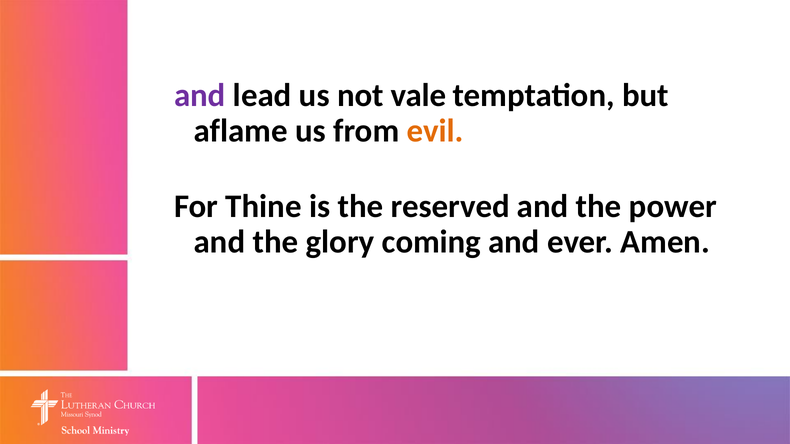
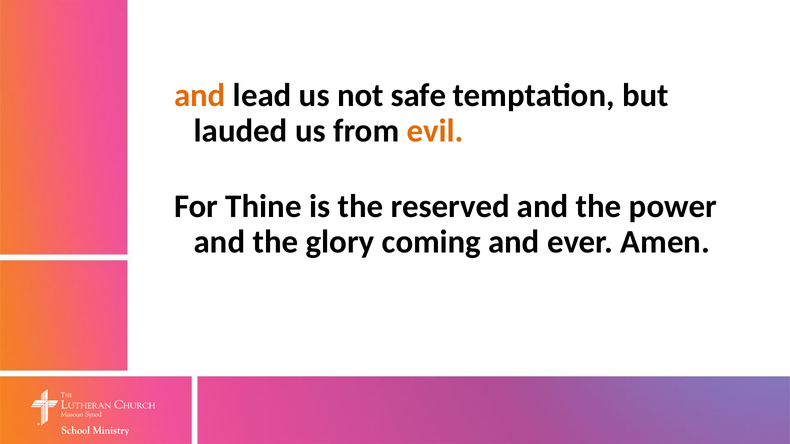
and at (200, 96) colour: purple -> orange
vale: vale -> safe
aflame: aflame -> lauded
